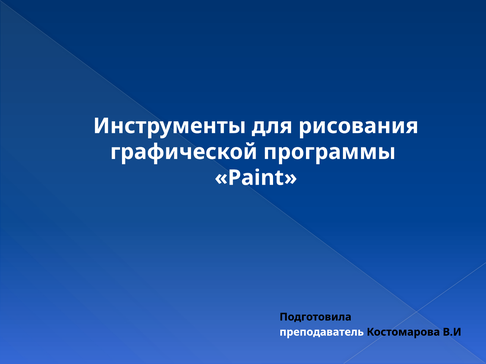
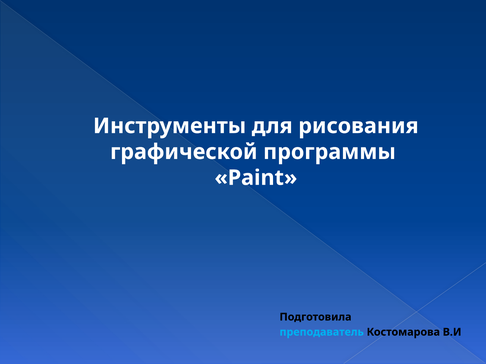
преподаватель colour: white -> light blue
